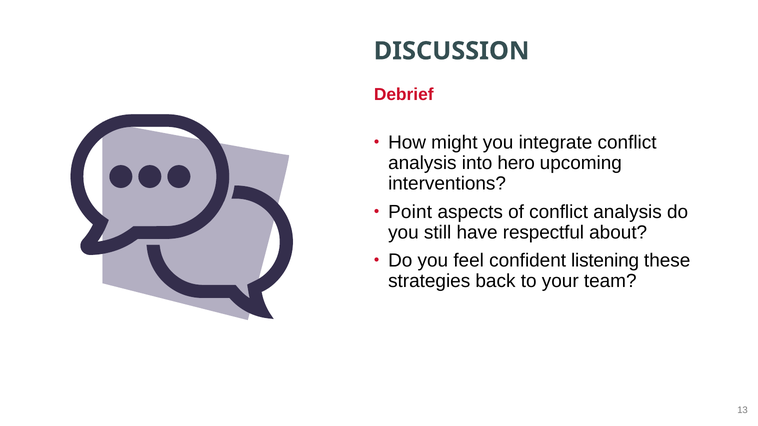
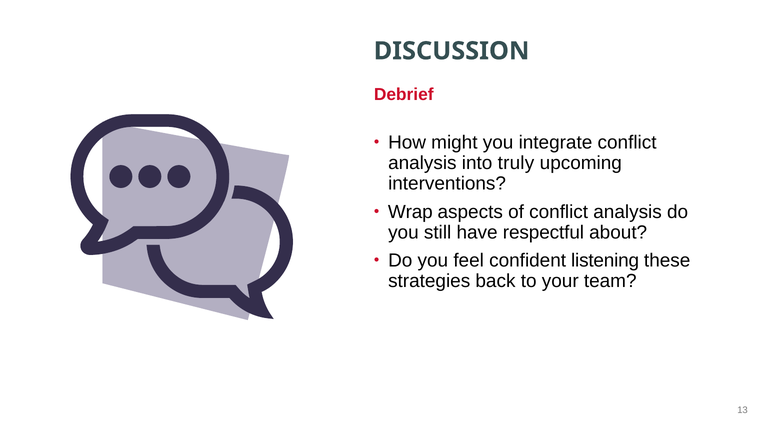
hero: hero -> truly
Point: Point -> Wrap
